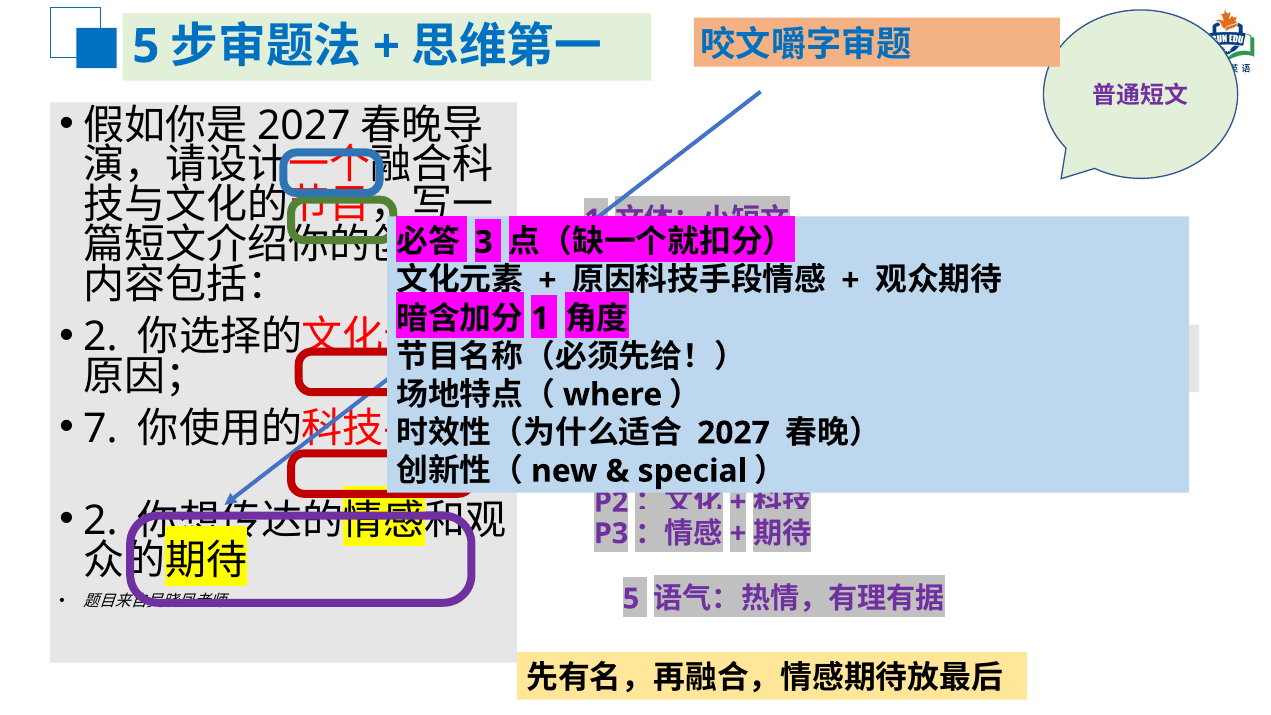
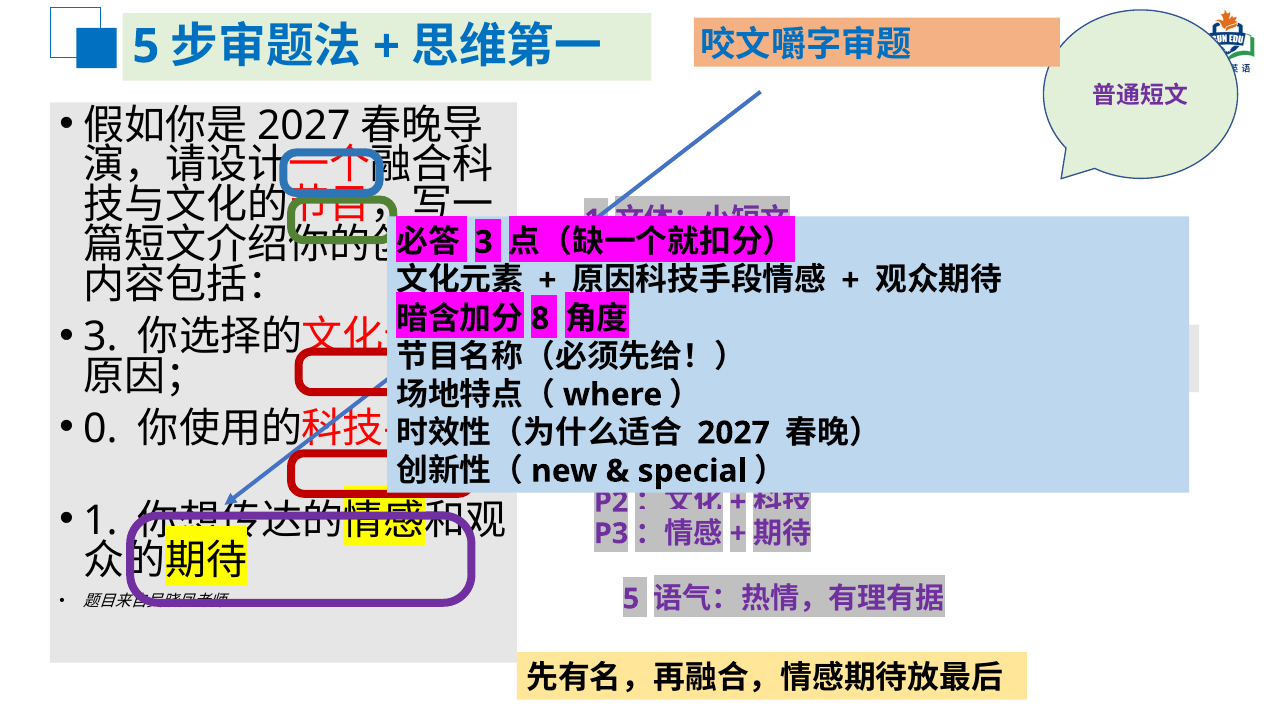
1 at (540, 319): 1 -> 8
2 at (100, 337): 2 -> 3
7: 7 -> 0
2 at (100, 521): 2 -> 1
